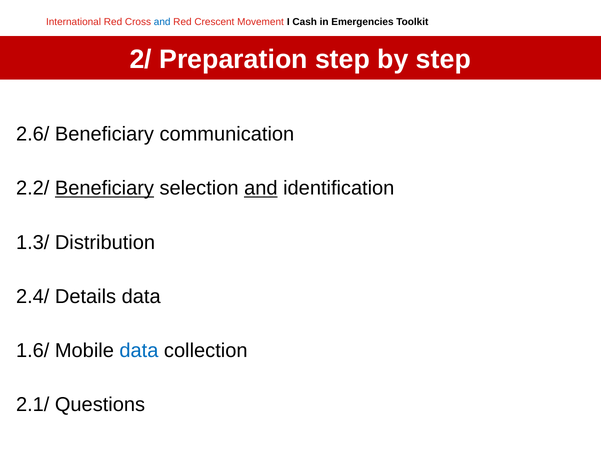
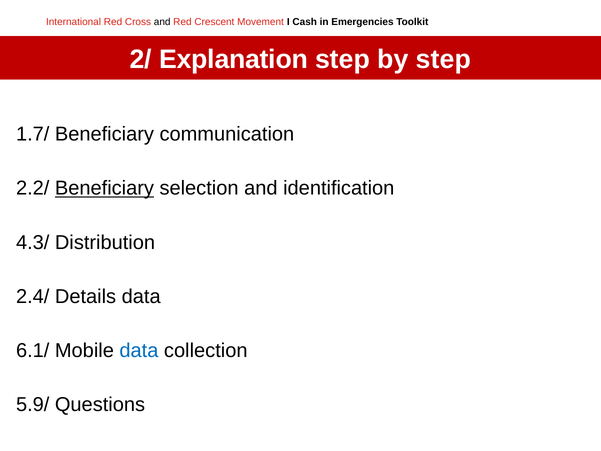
and at (162, 22) colour: blue -> black
Preparation: Preparation -> Explanation
2.6/: 2.6/ -> 1.7/
and at (261, 188) underline: present -> none
1.3/: 1.3/ -> 4.3/
1.6/: 1.6/ -> 6.1/
2.1/: 2.1/ -> 5.9/
